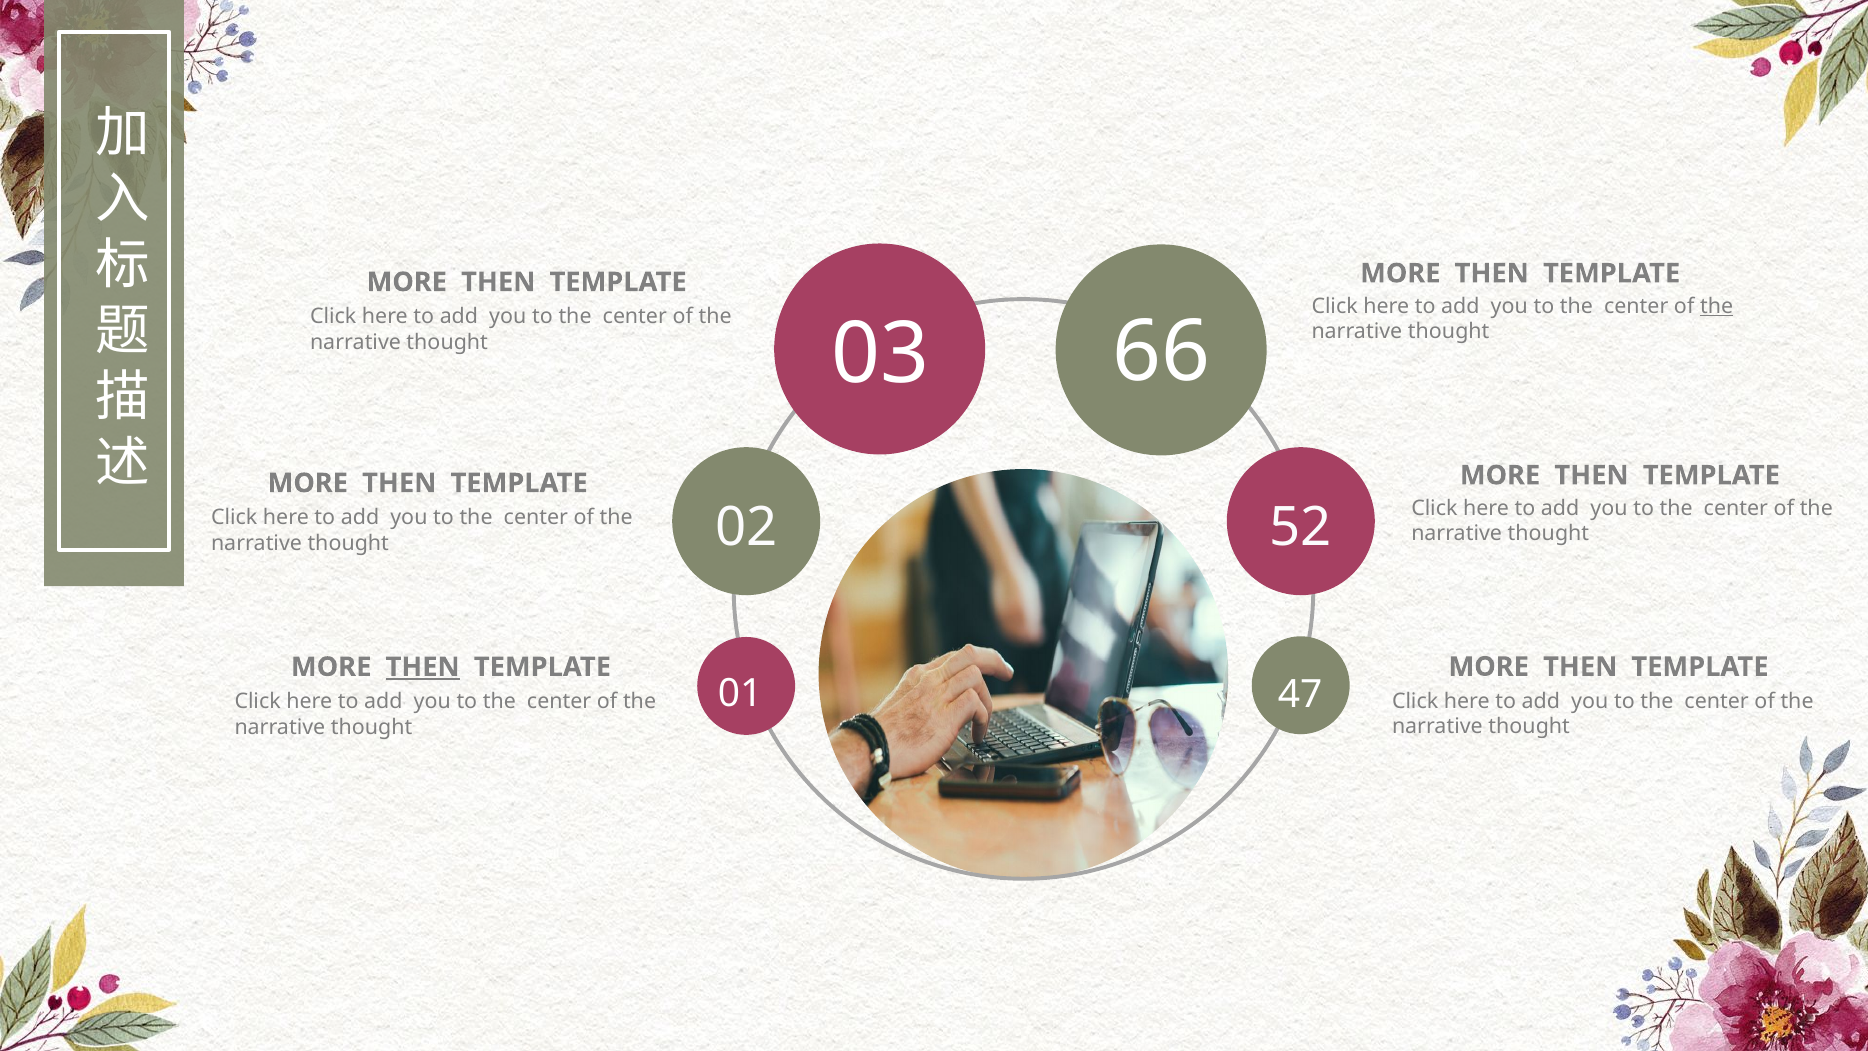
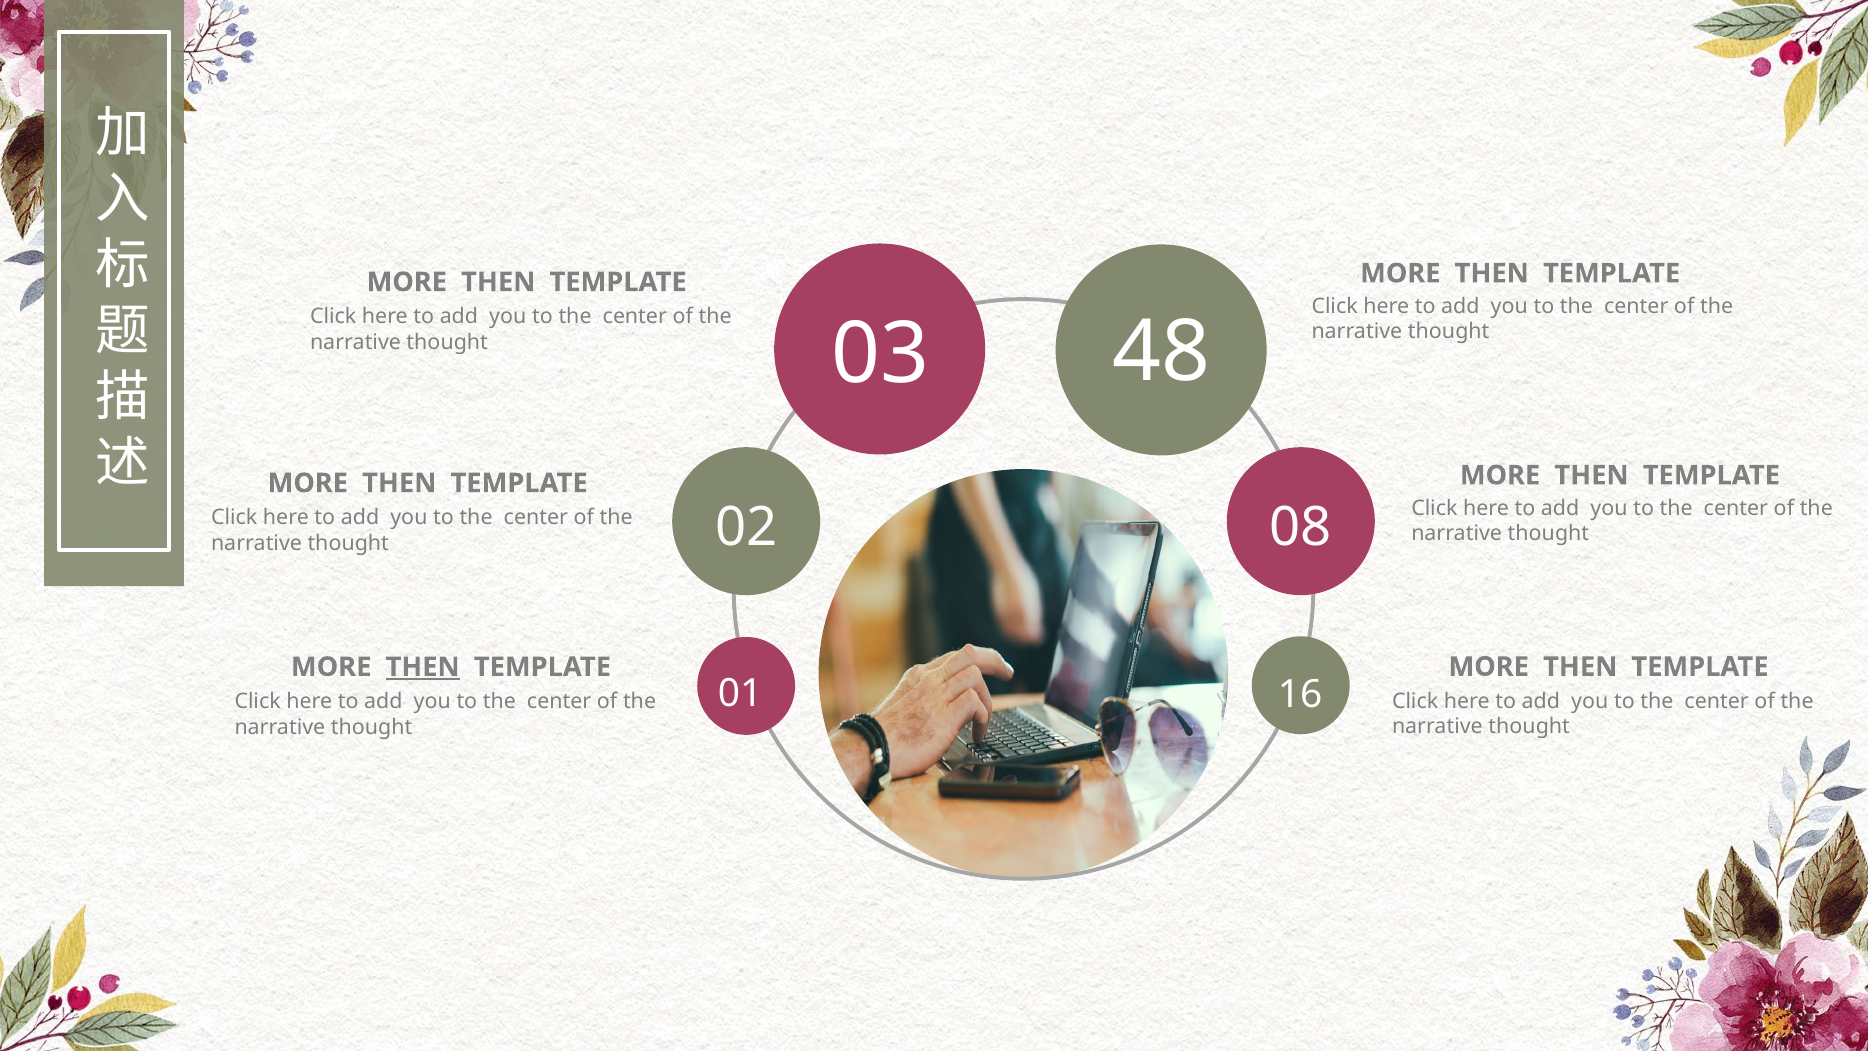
the at (1717, 306) underline: present -> none
66: 66 -> 48
52: 52 -> 08
47: 47 -> 16
